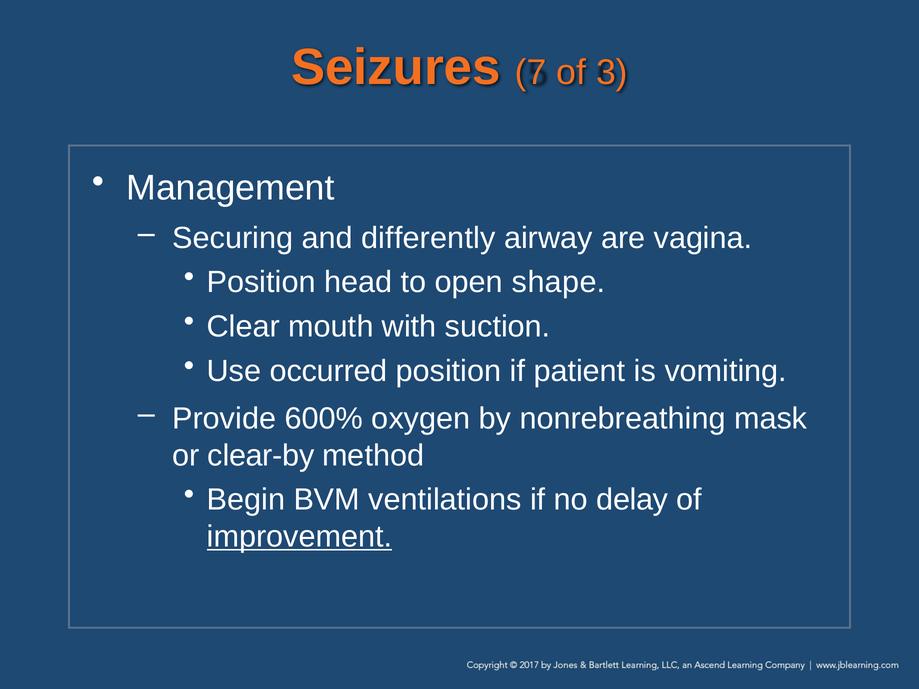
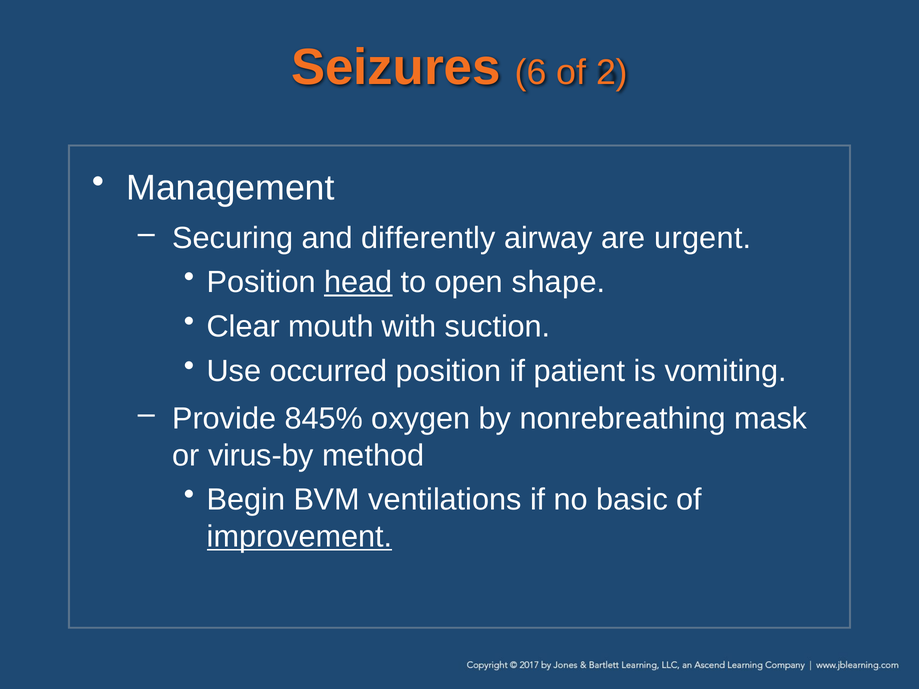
7: 7 -> 6
3: 3 -> 2
vagina: vagina -> urgent
head underline: none -> present
600%: 600% -> 845%
clear-by: clear-by -> virus-by
delay: delay -> basic
